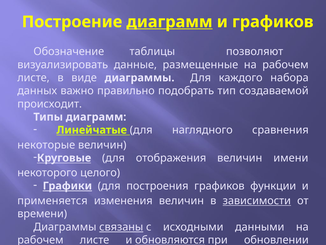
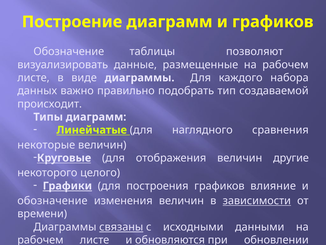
диаграмм at (170, 22) underline: present -> none
имени: имени -> другие
функции: функции -> влияние
применяется at (52, 200): применяется -> обозначение
